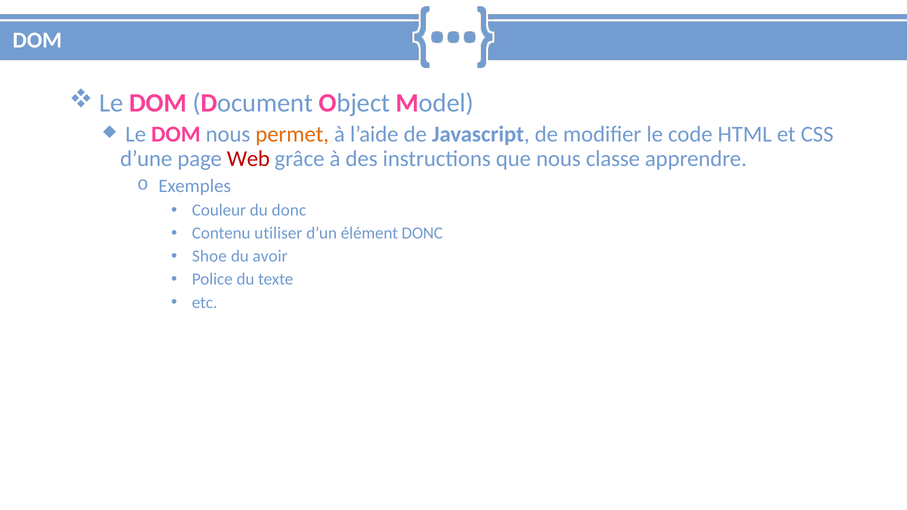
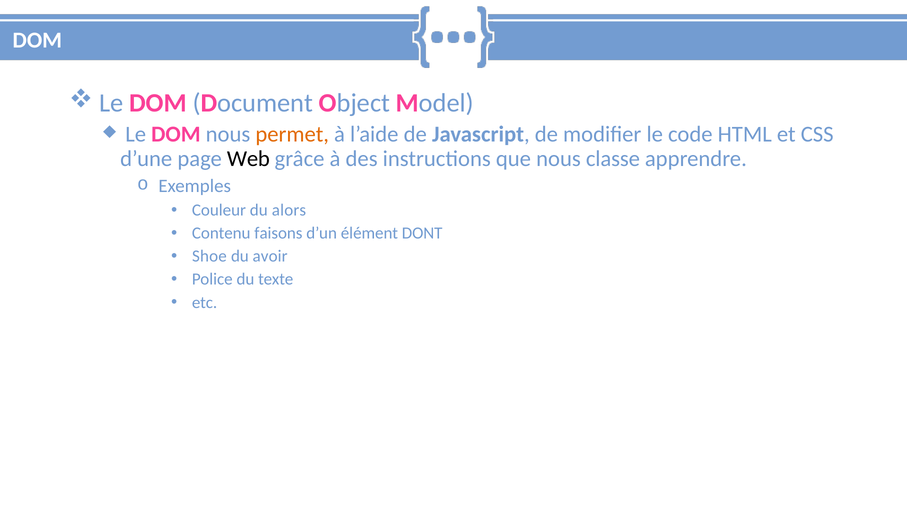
Web colour: red -> black
du donc: donc -> alors
utiliser: utiliser -> faisons
élément DONC: DONC -> DONT
